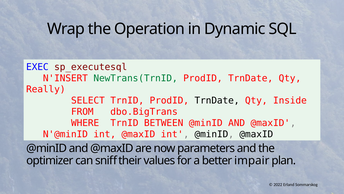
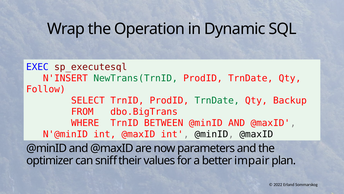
Really: Really -> Follow
TrnDate at (217, 100) colour: black -> green
Inside: Inside -> Backup
